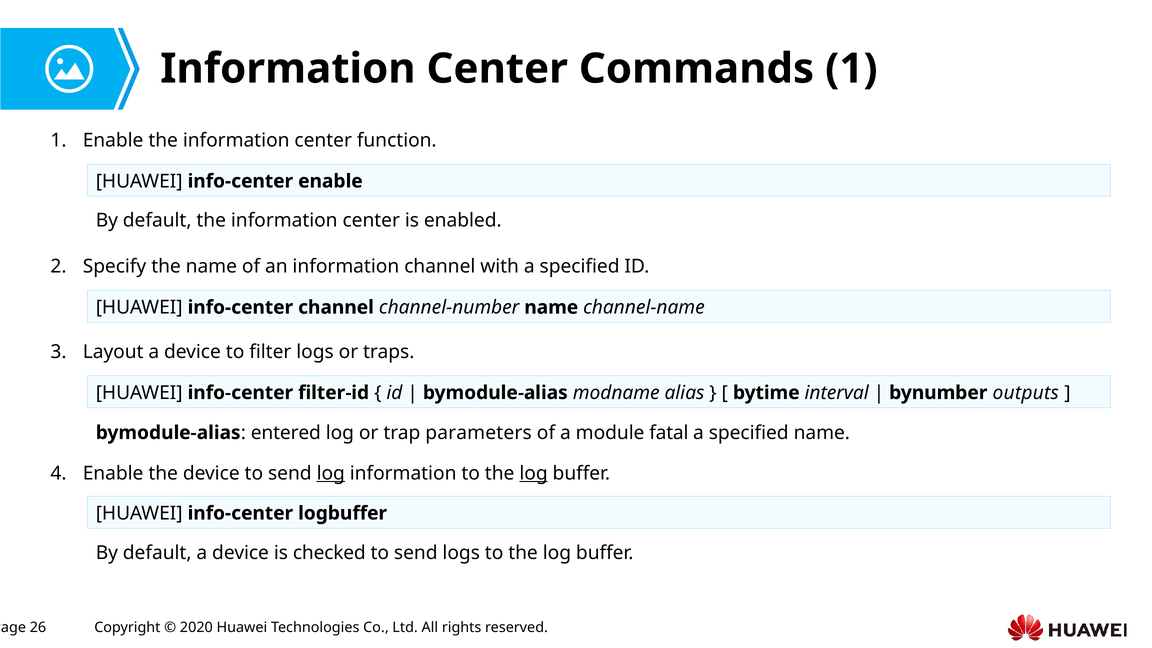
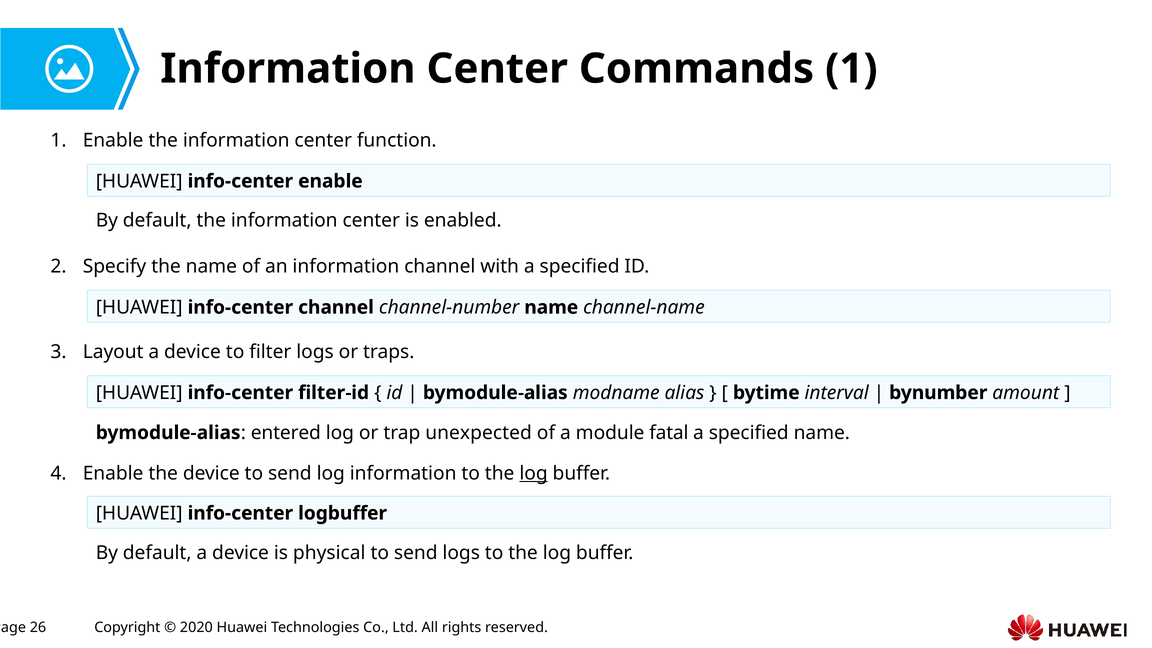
outputs: outputs -> amount
parameters: parameters -> unexpected
log at (331, 473) underline: present -> none
checked: checked -> physical
